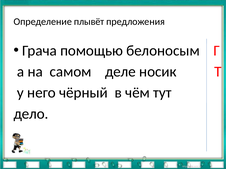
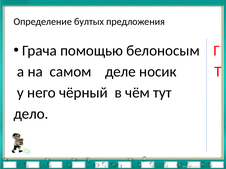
плывёт: плывёт -> бултых
